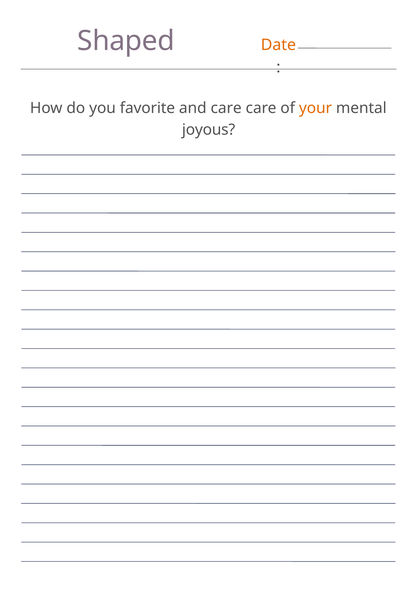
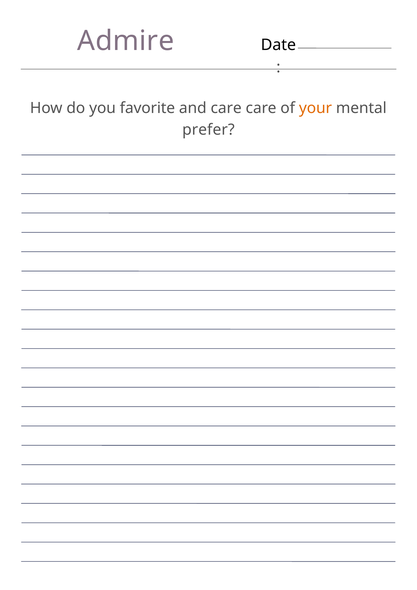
Shaped: Shaped -> Admire
Date colour: orange -> black
joyous: joyous -> prefer
